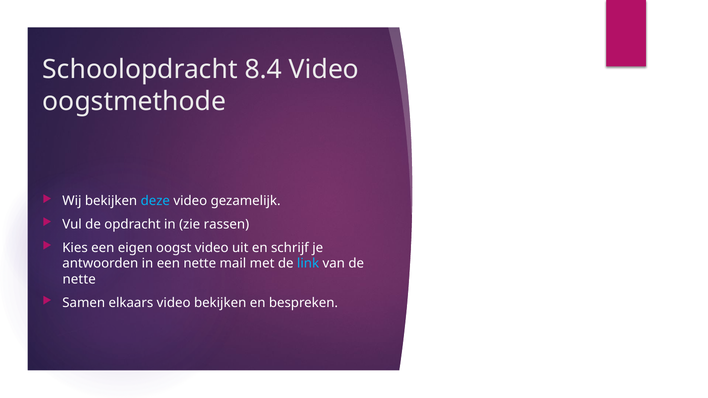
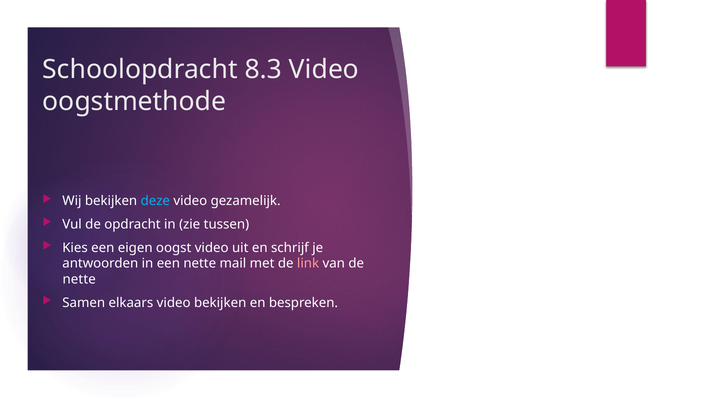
8.4: 8.4 -> 8.3
rassen: rassen -> tussen
link colour: light blue -> pink
